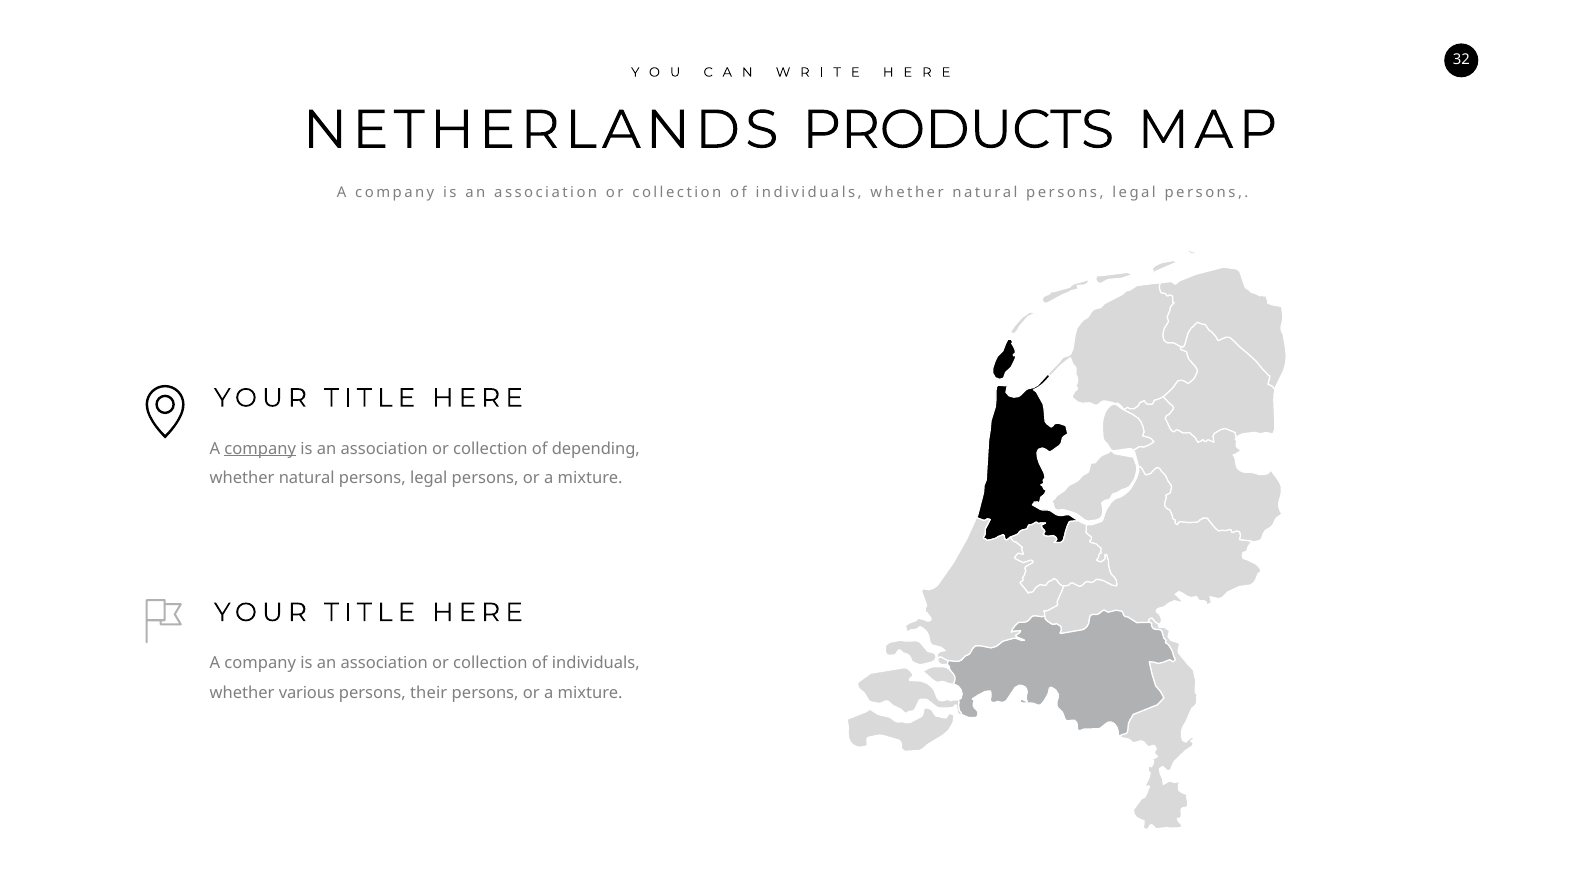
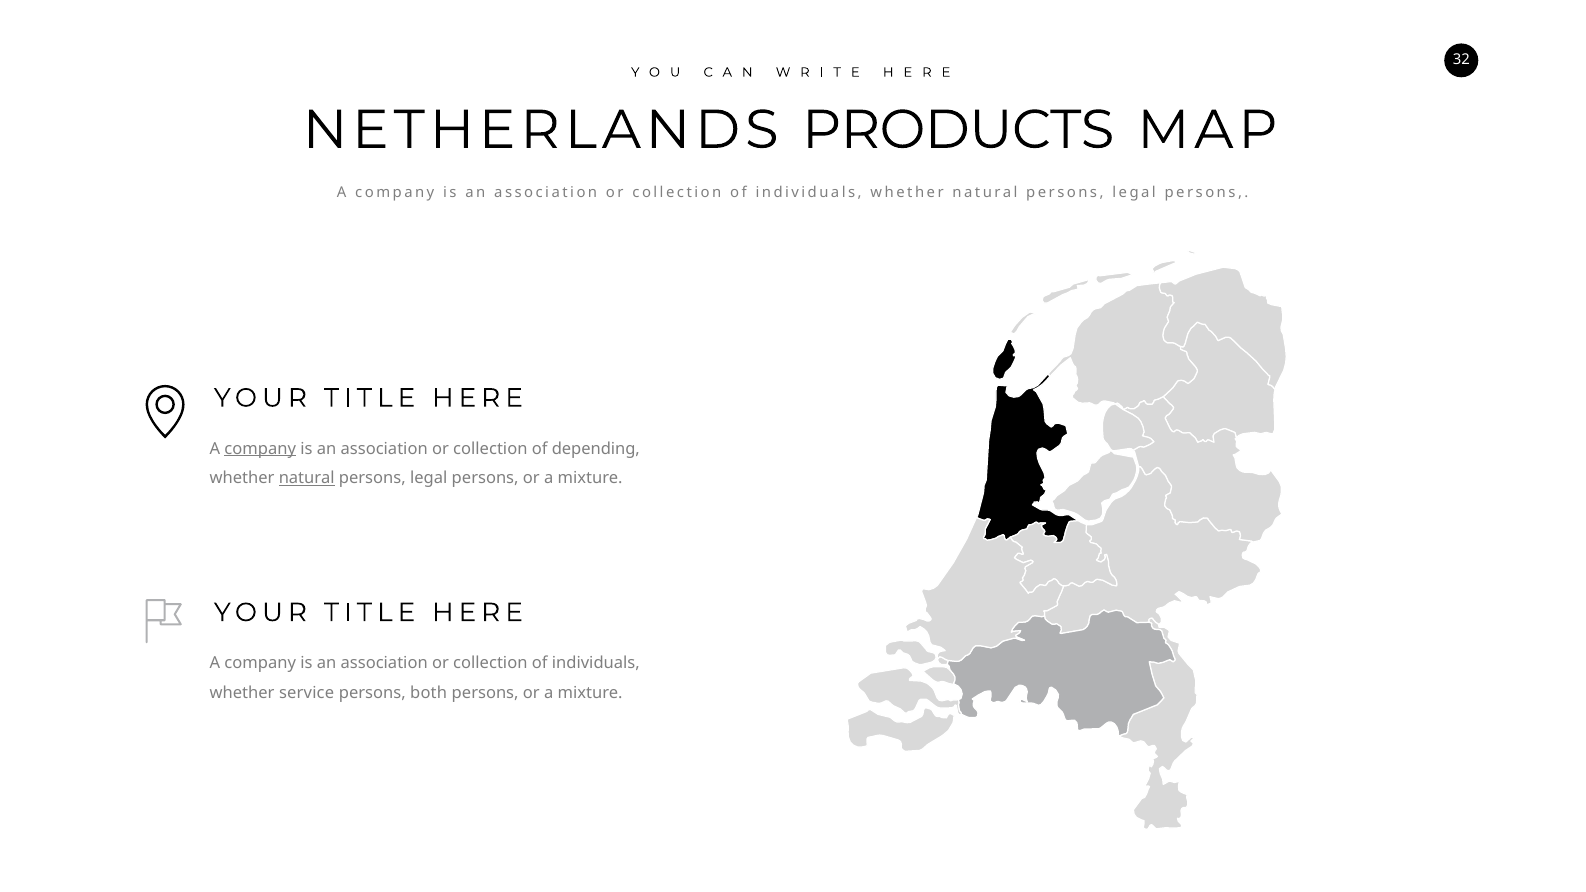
natural at (307, 479) underline: none -> present
various: various -> service
their: their -> both
